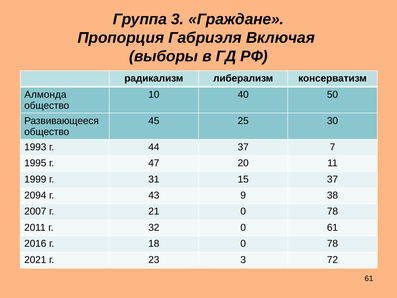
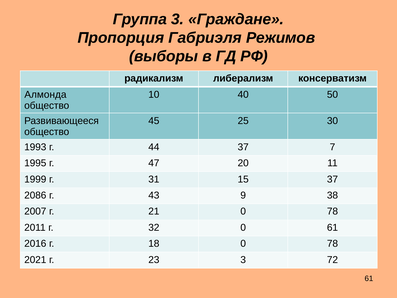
Включая: Включая -> Режимов
2094: 2094 -> 2086
